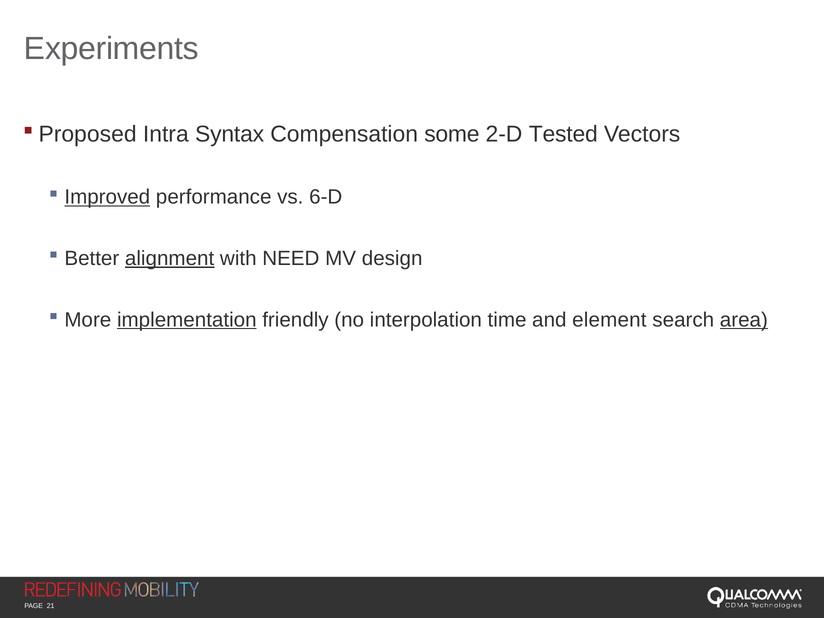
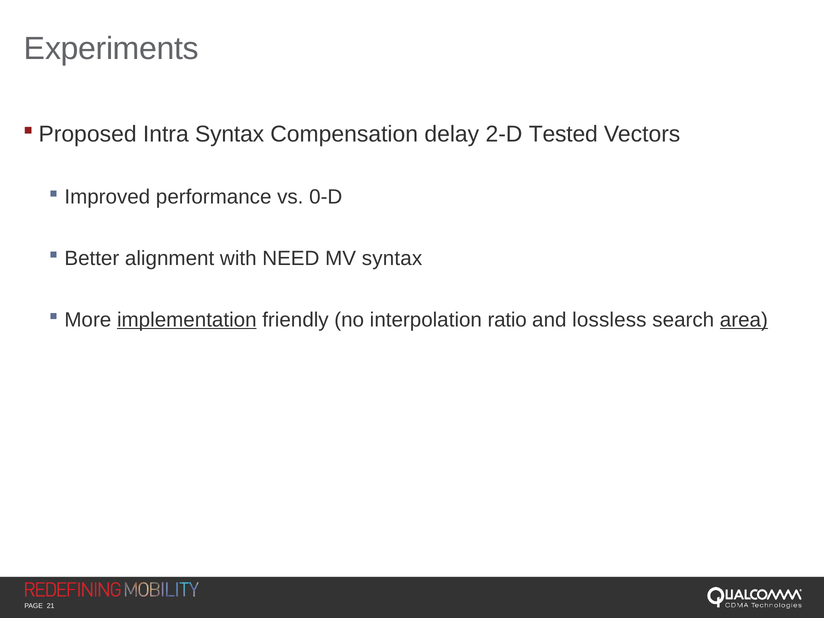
some: some -> delay
Improved underline: present -> none
6-D: 6-D -> 0-D
alignment underline: present -> none
MV design: design -> syntax
time: time -> ratio
element: element -> lossless
